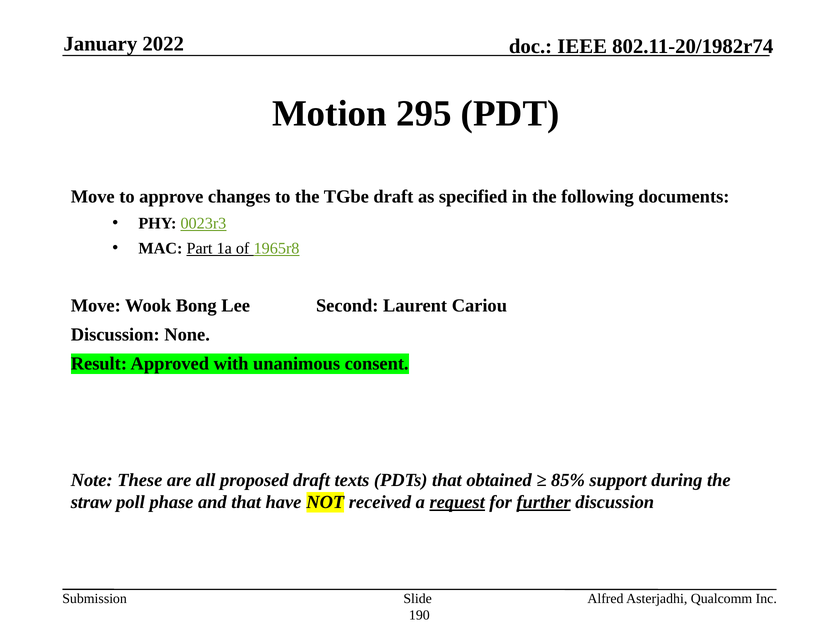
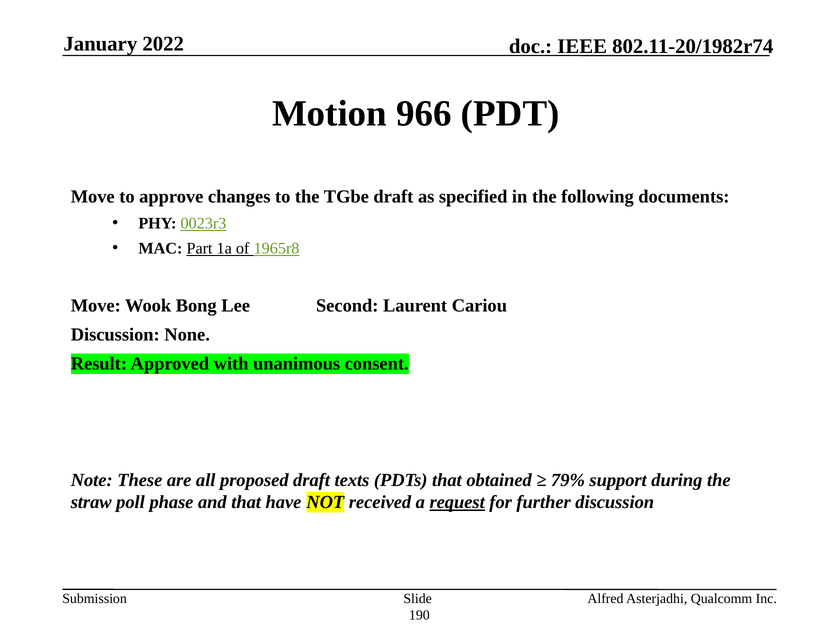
295: 295 -> 966
85%: 85% -> 79%
further underline: present -> none
